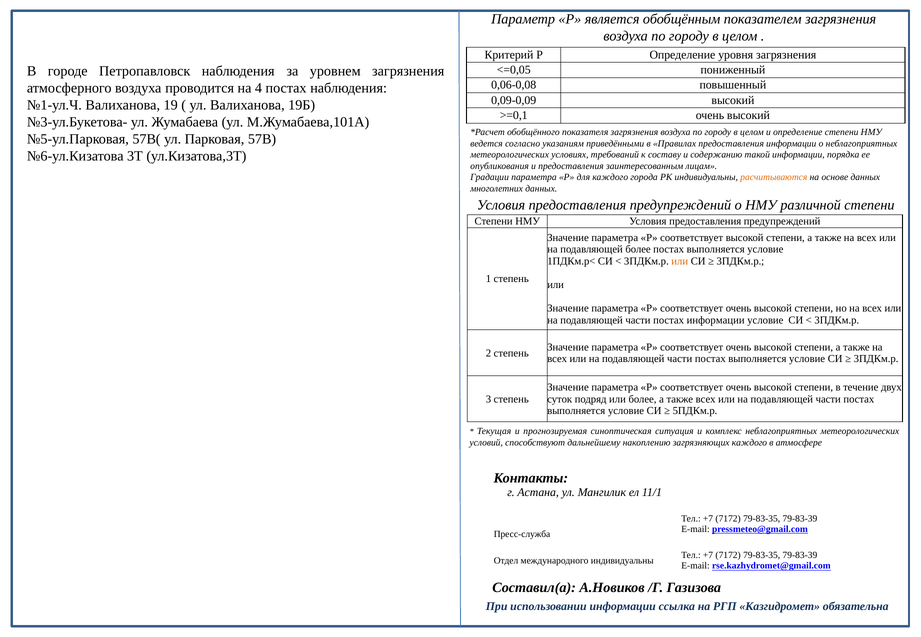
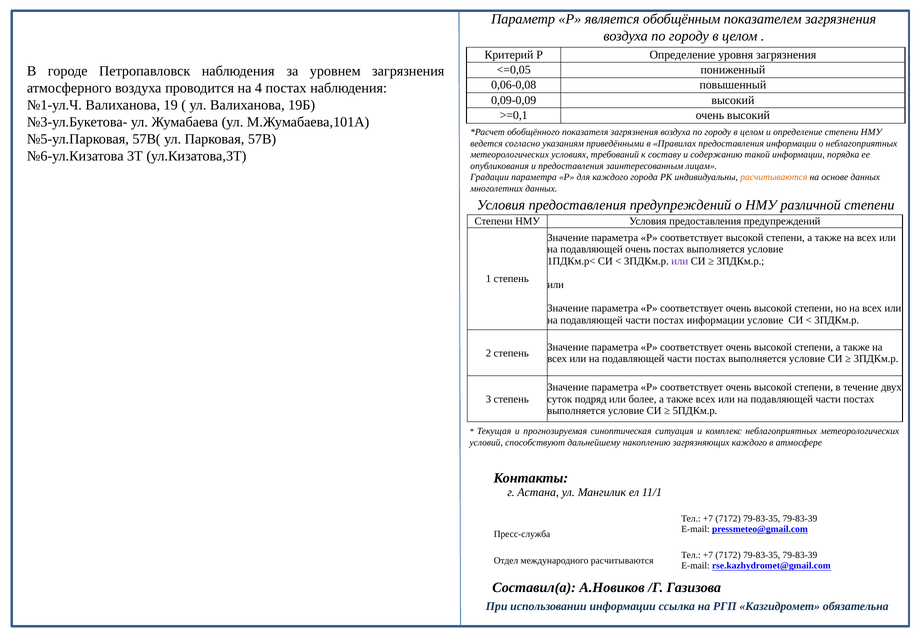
подавляющей более: более -> очень
или at (680, 262) colour: orange -> purple
международного индивидуальны: индивидуальны -> расчитываются
